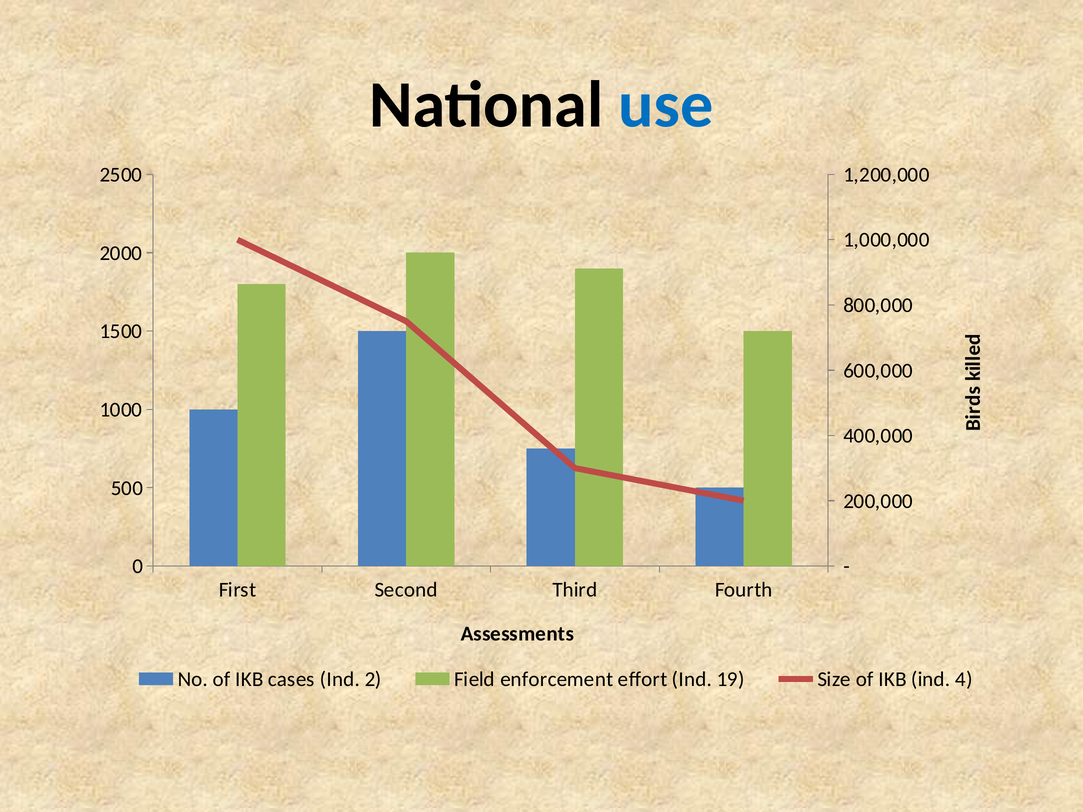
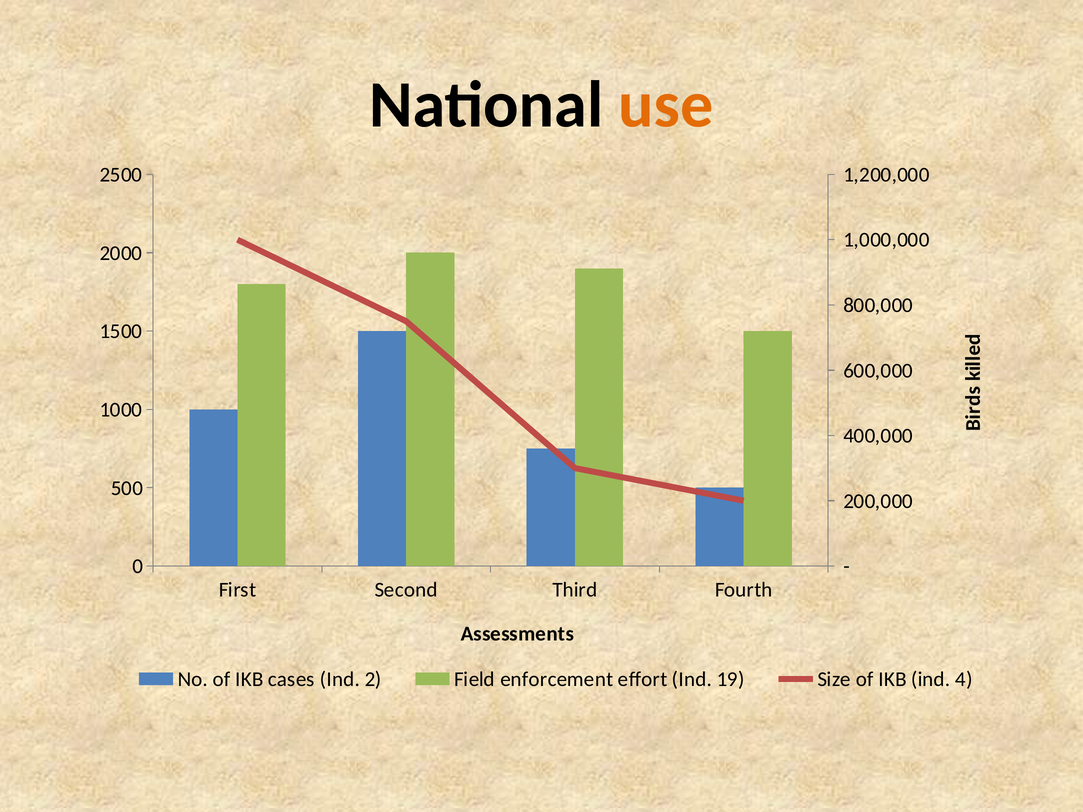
use colour: blue -> orange
